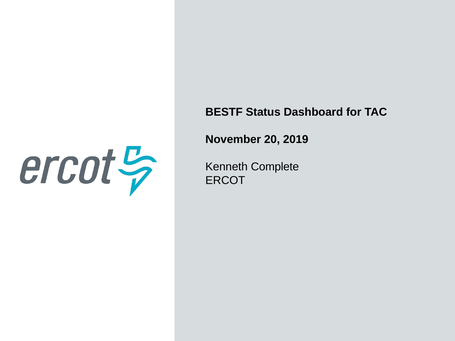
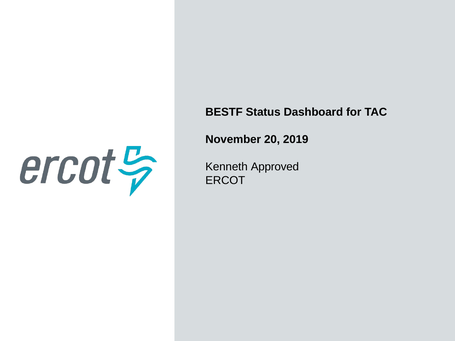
Complete: Complete -> Approved
